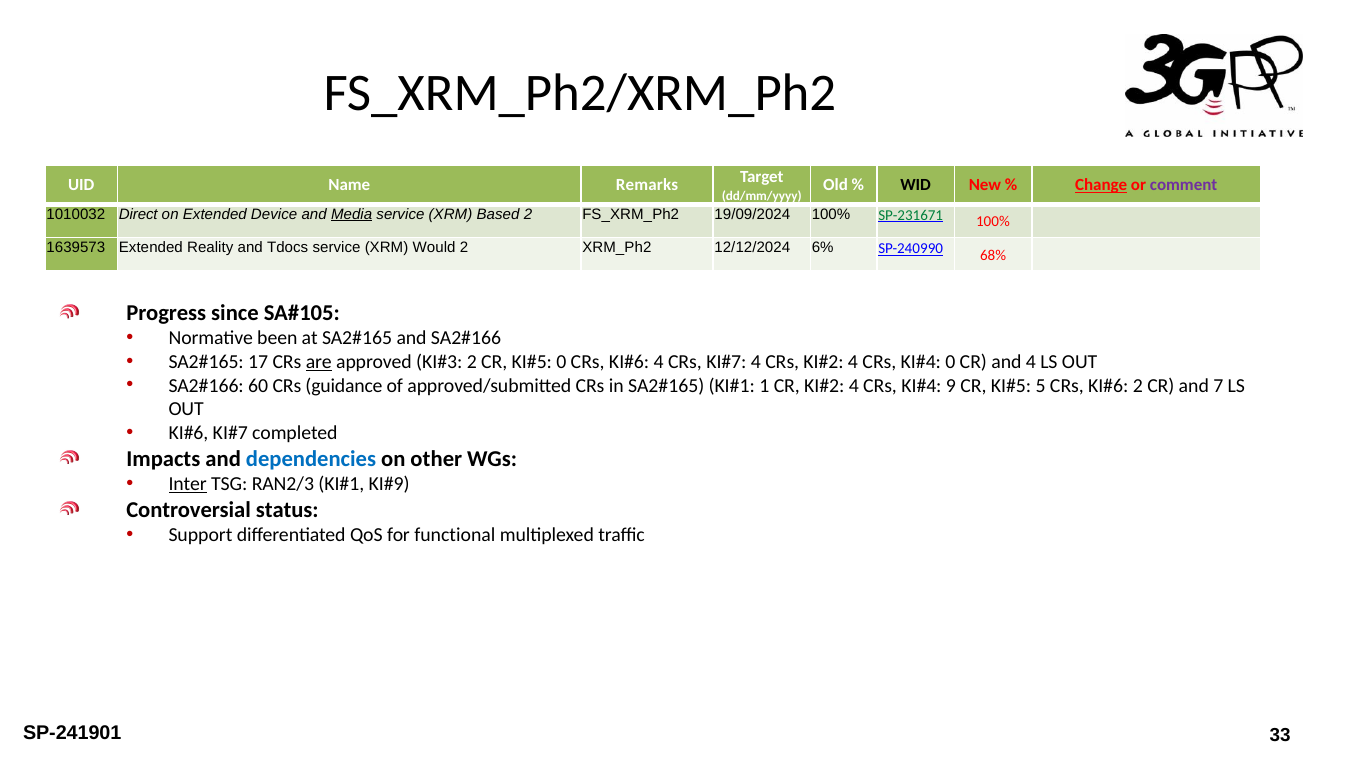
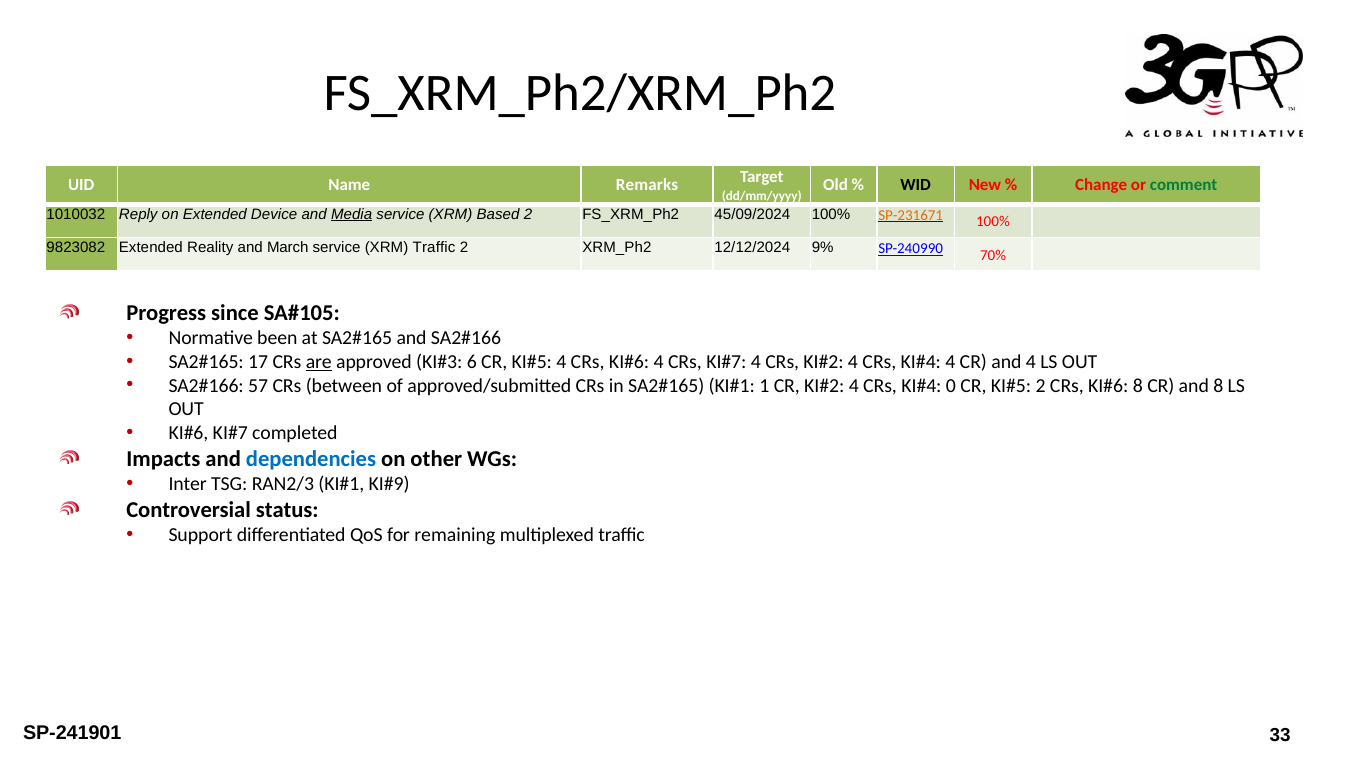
Change underline: present -> none
comment colour: purple -> green
Direct: Direct -> Reply
19/09/2024: 19/09/2024 -> 45/09/2024
SP-231671 colour: green -> orange
1639573: 1639573 -> 9823082
Tdocs: Tdocs -> March
XRM Would: Would -> Traffic
6%: 6% -> 9%
68%: 68% -> 70%
2 at (472, 362): 2 -> 6
0 at (561, 362): 0 -> 4
0 at (950, 362): 0 -> 4
60: 60 -> 57
guidance: guidance -> between
9: 9 -> 0
5 at (1041, 386): 5 -> 2
2 at (1138, 386): 2 -> 8
and 7: 7 -> 8
Inter underline: present -> none
functional: functional -> remaining
